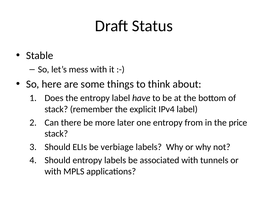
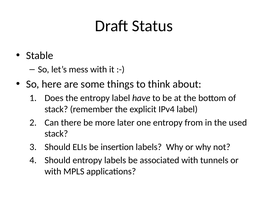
price: price -> used
verbiage: verbiage -> insertion
